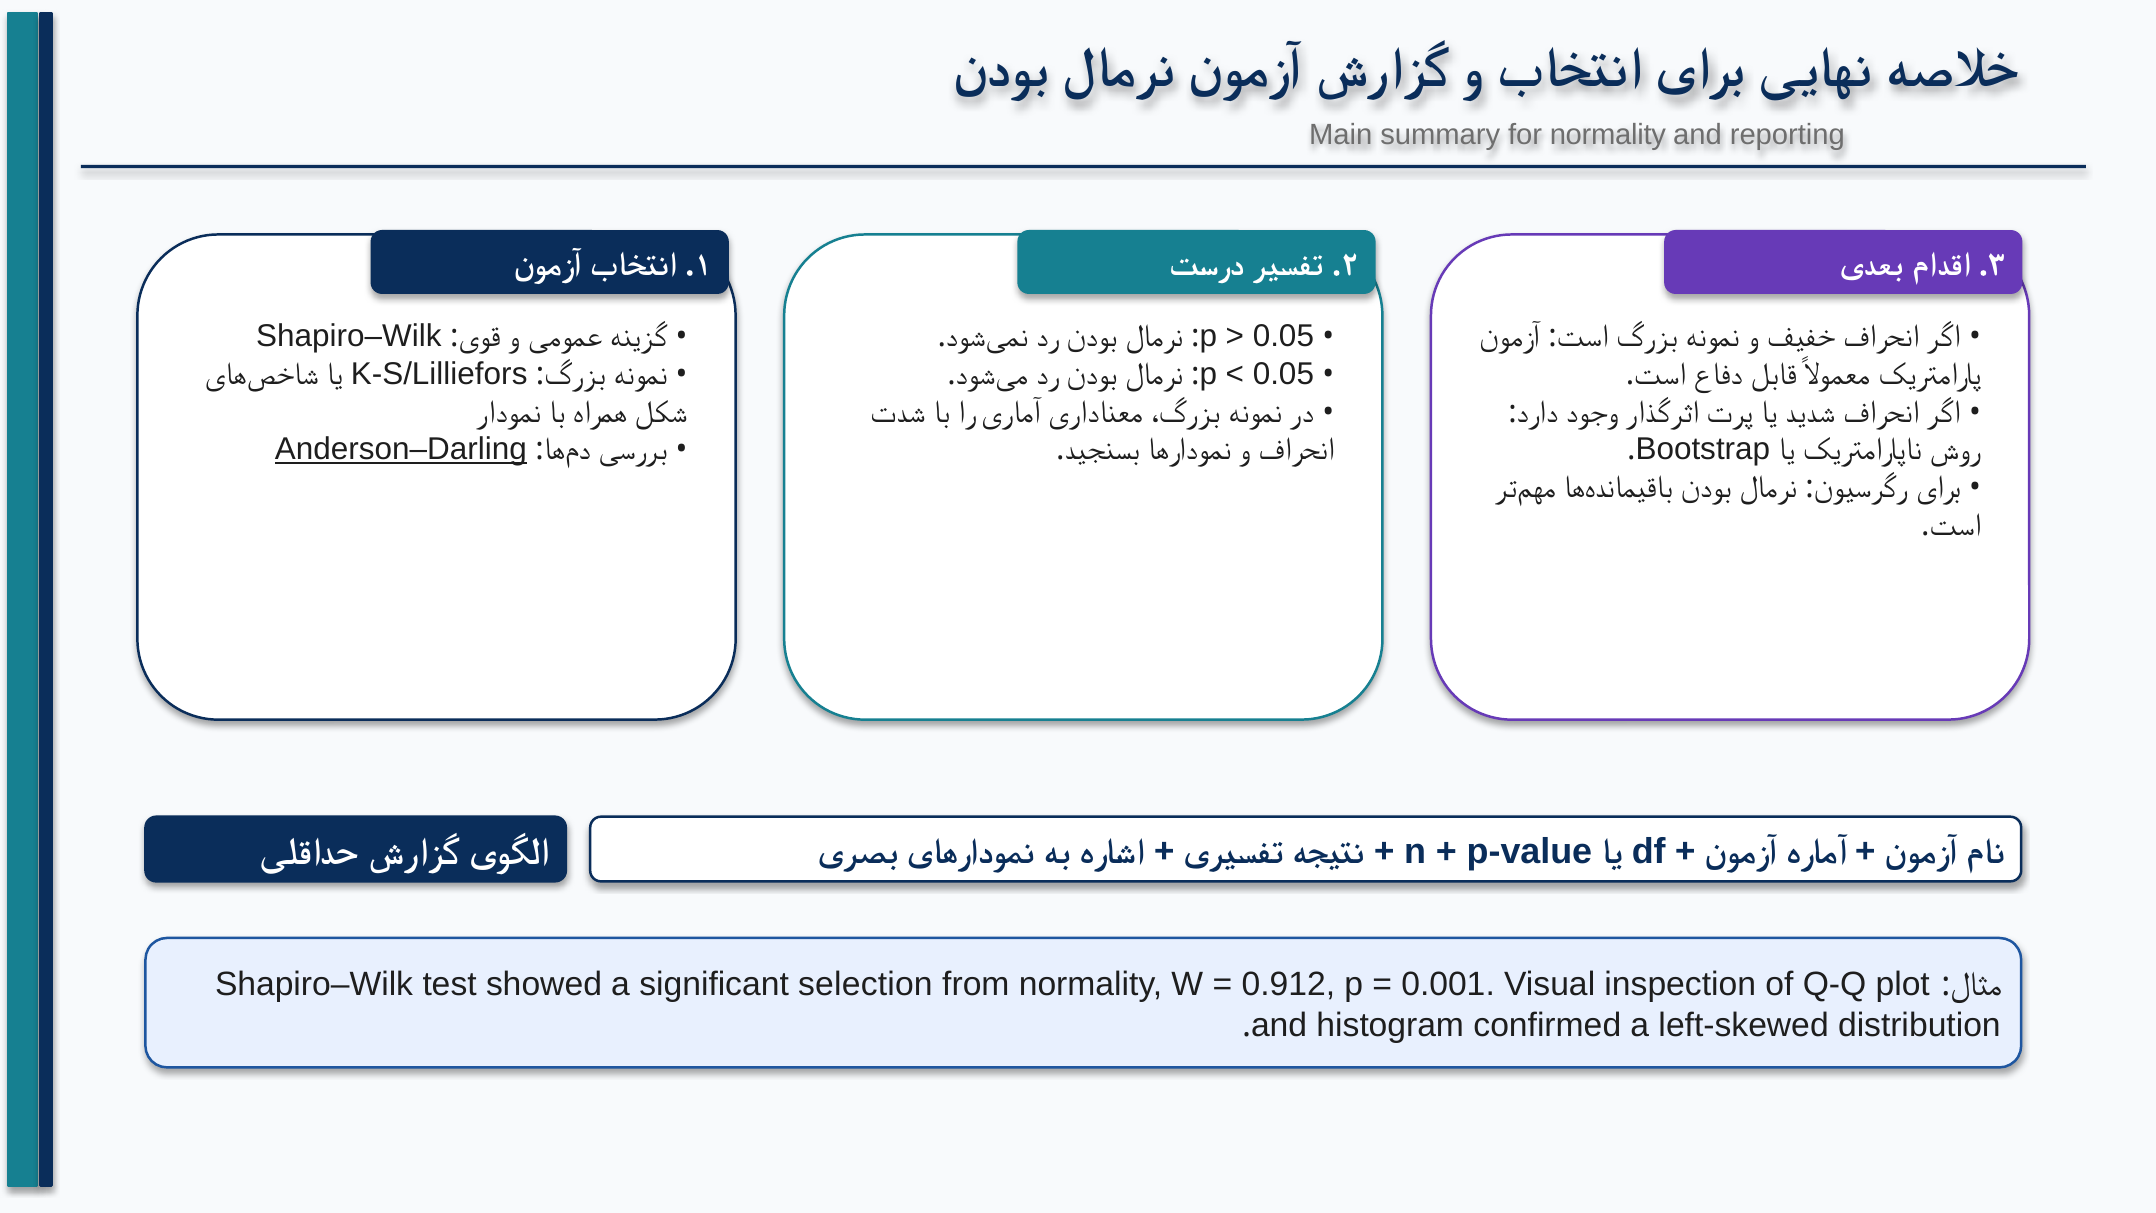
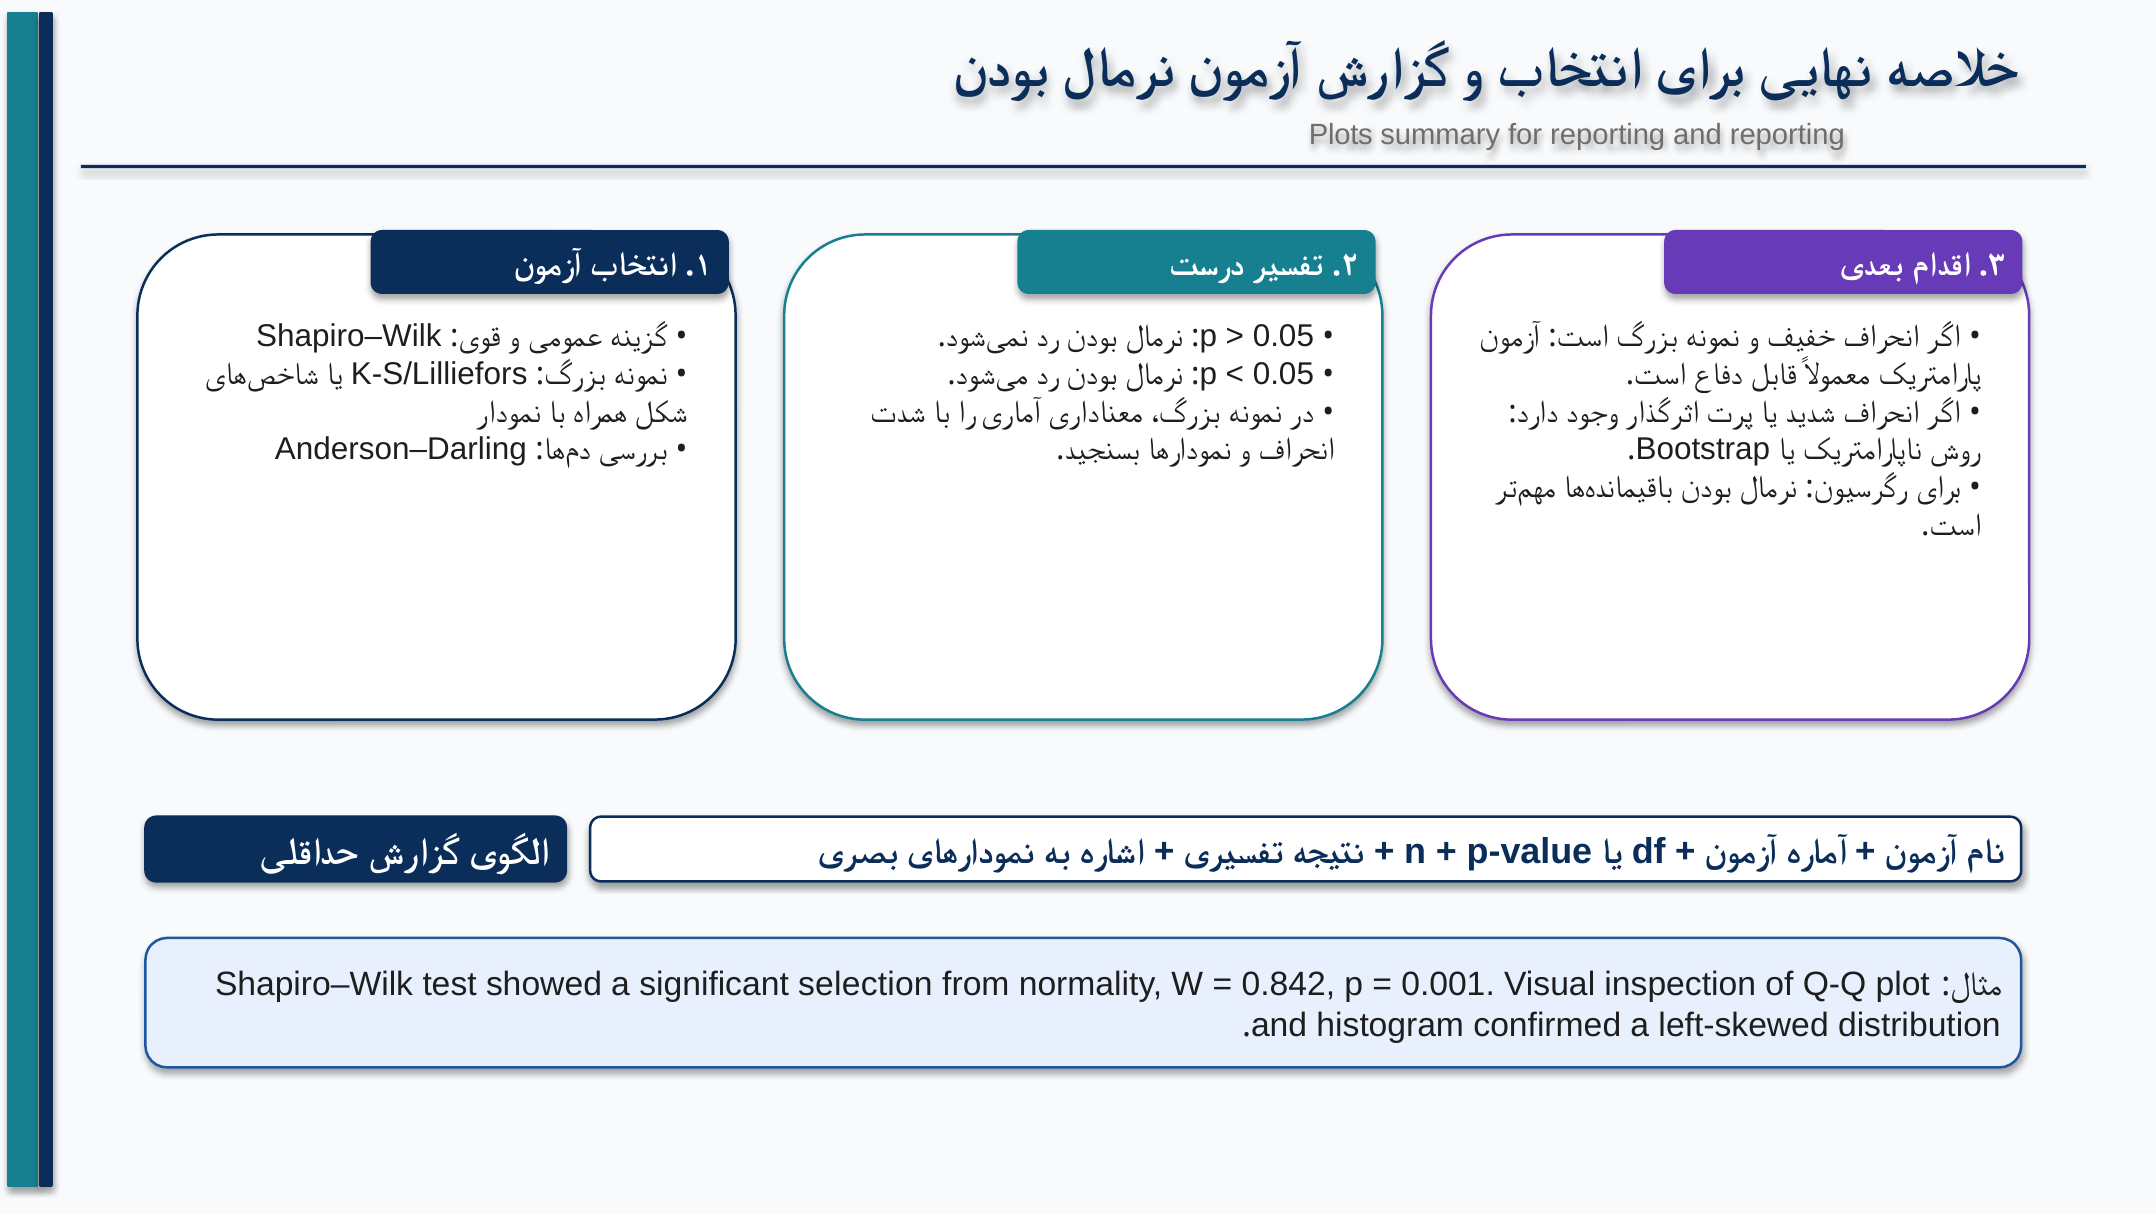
Main: Main -> Plots
for normality: normality -> reporting
Anderson–Darling underline: present -> none
0.912: 0.912 -> 0.842
